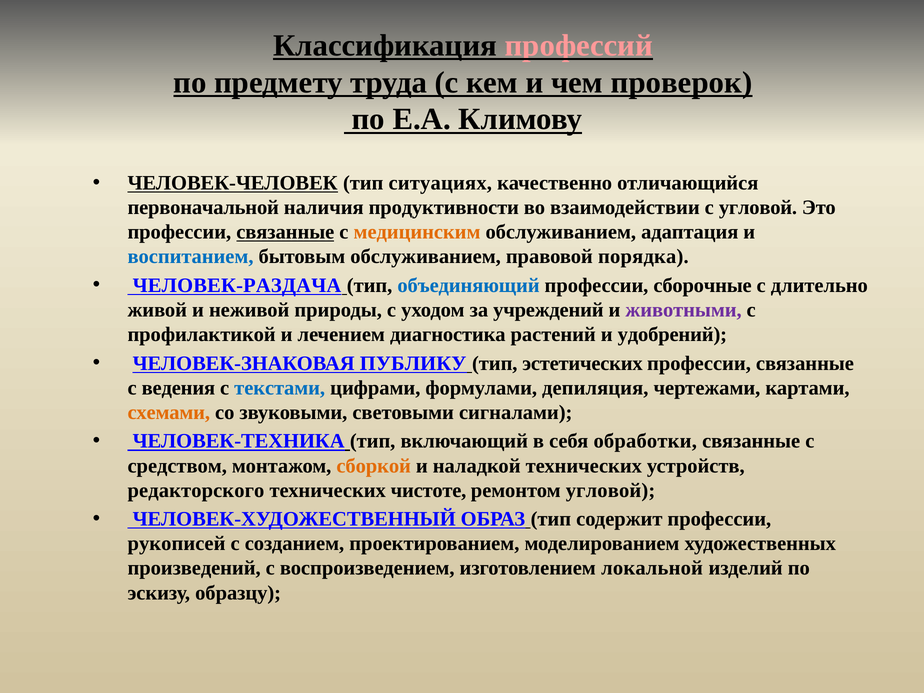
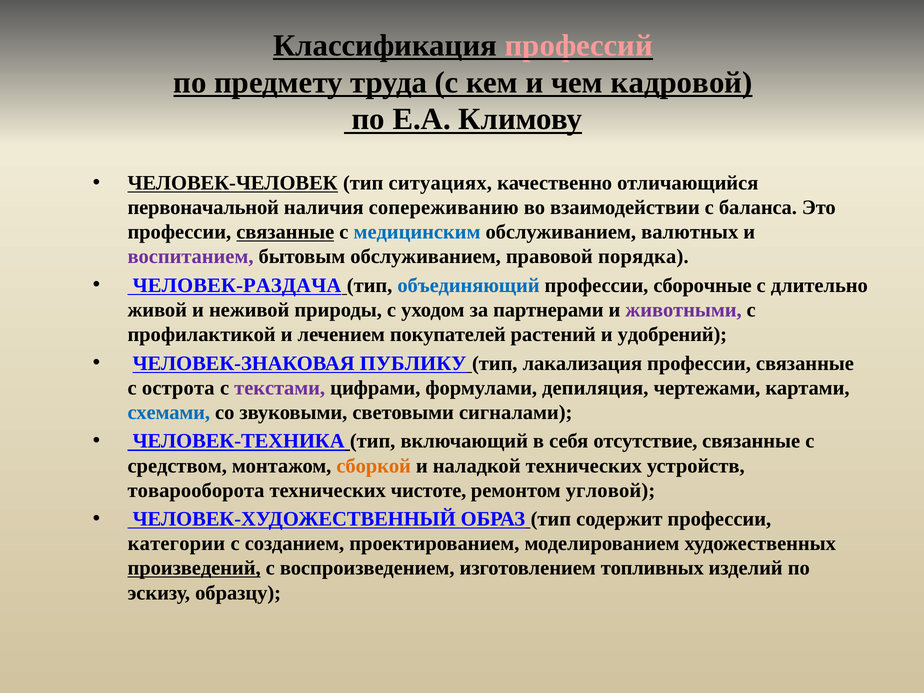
проверок: проверок -> кадровой
продуктивности: продуктивности -> сопереживанию
с угловой: угловой -> баланса
медицинским colour: orange -> blue
адаптация: адаптация -> валютных
воспитанием colour: blue -> purple
учреждений: учреждений -> партнерами
диагностика: диагностика -> покупателей
эстетических: эстетических -> лакализация
ведения: ведения -> острота
текстами colour: blue -> purple
схемами colour: orange -> blue
обработки: обработки -> отсутствие
редакторского: редакторского -> товарооборота
рукописей: рукописей -> категории
произведений underline: none -> present
локальной: локальной -> топливных
